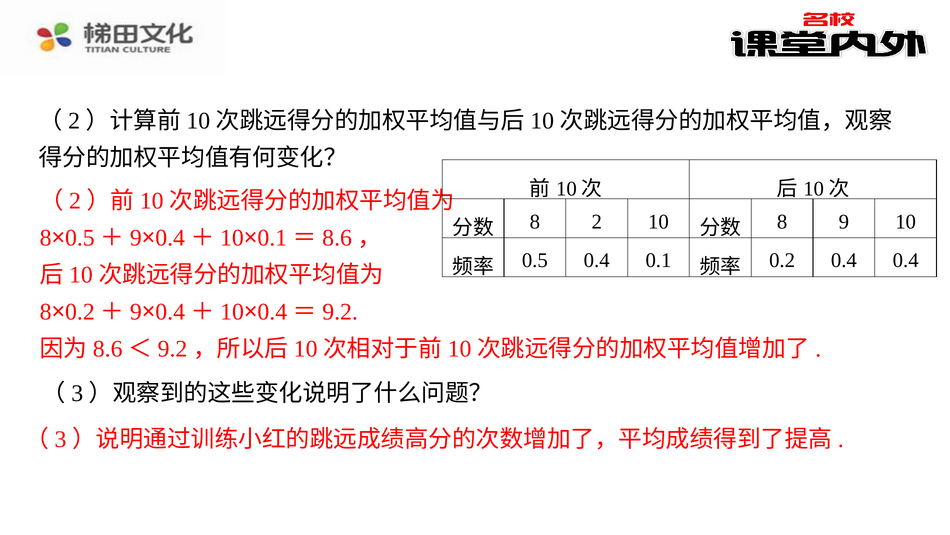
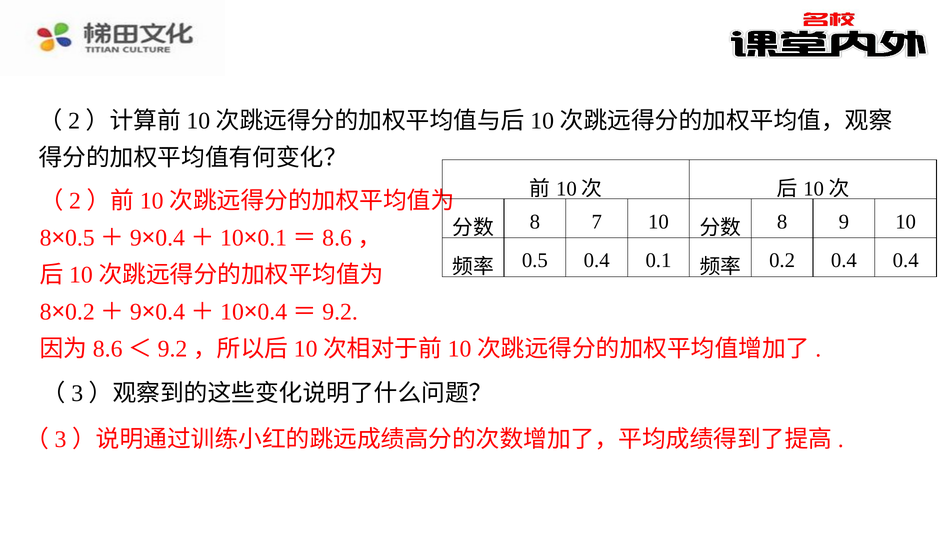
2: 2 -> 7
